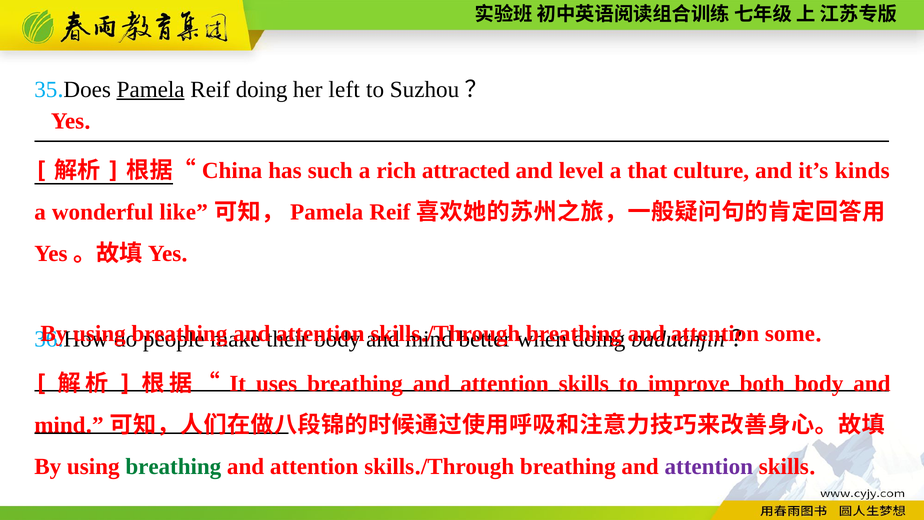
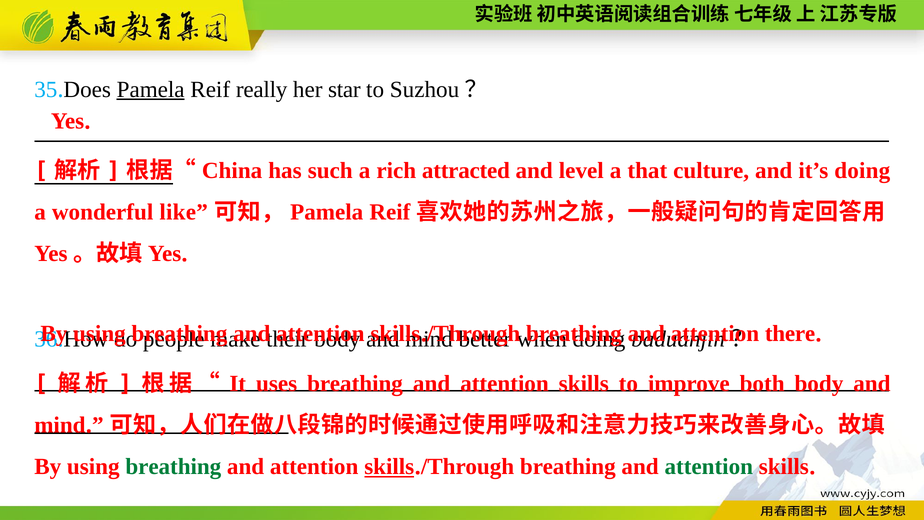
Reif doing: doing -> really
left: left -> star
it’s kinds: kinds -> doing
some: some -> there
skills at (389, 467) underline: none -> present
attention at (709, 467) colour: purple -> green
